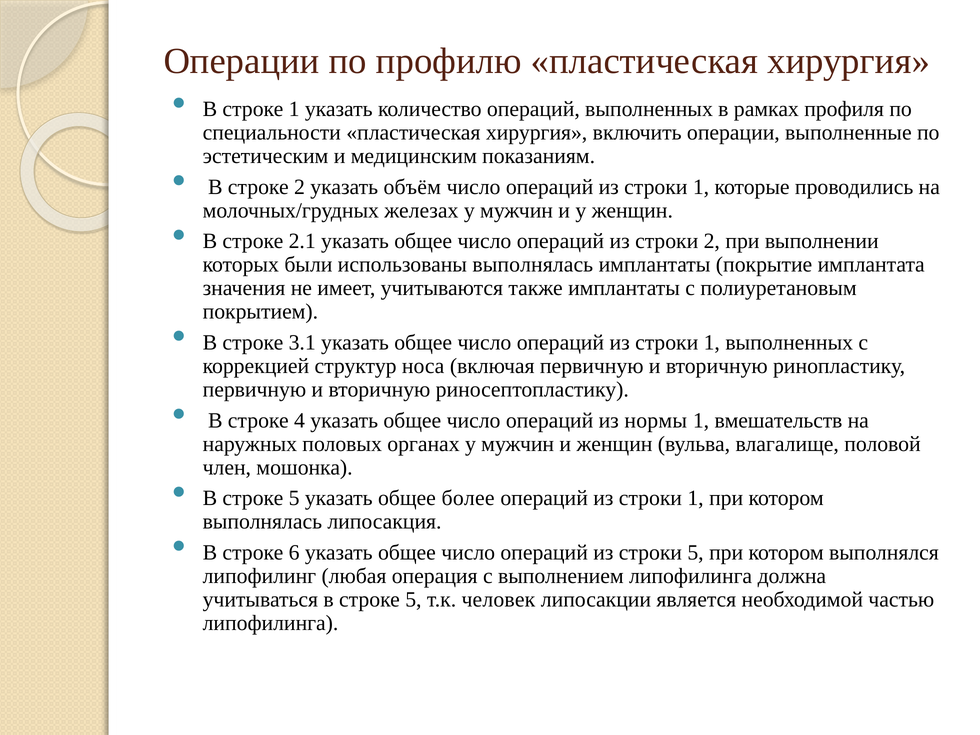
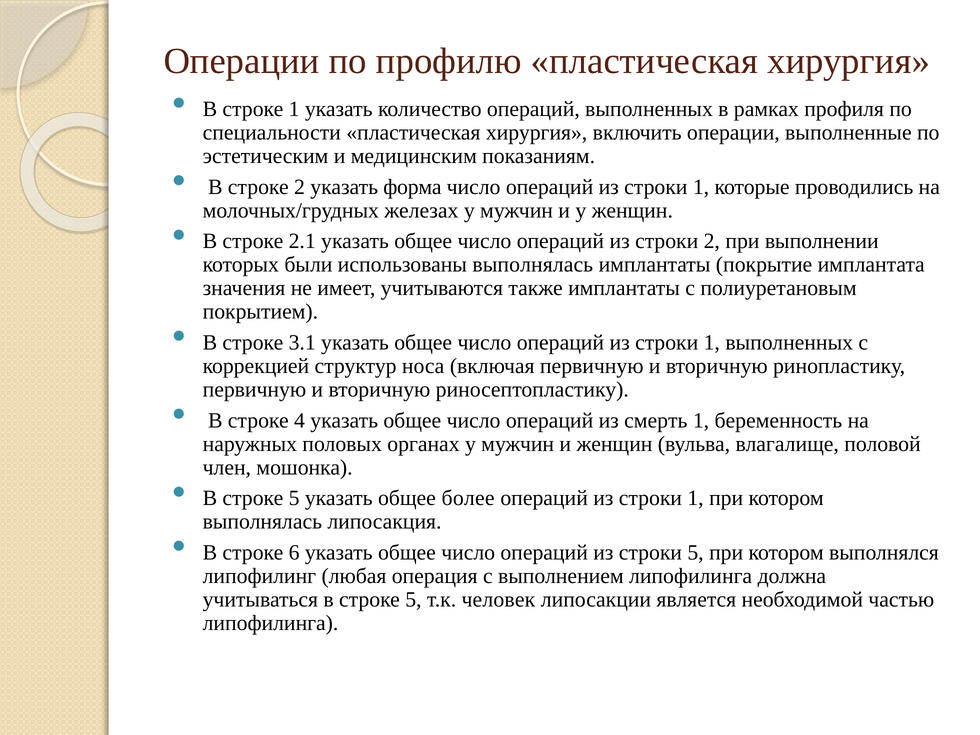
объём: объём -> форма
нормы: нормы -> смерть
вмешательств: вмешательств -> беременность
